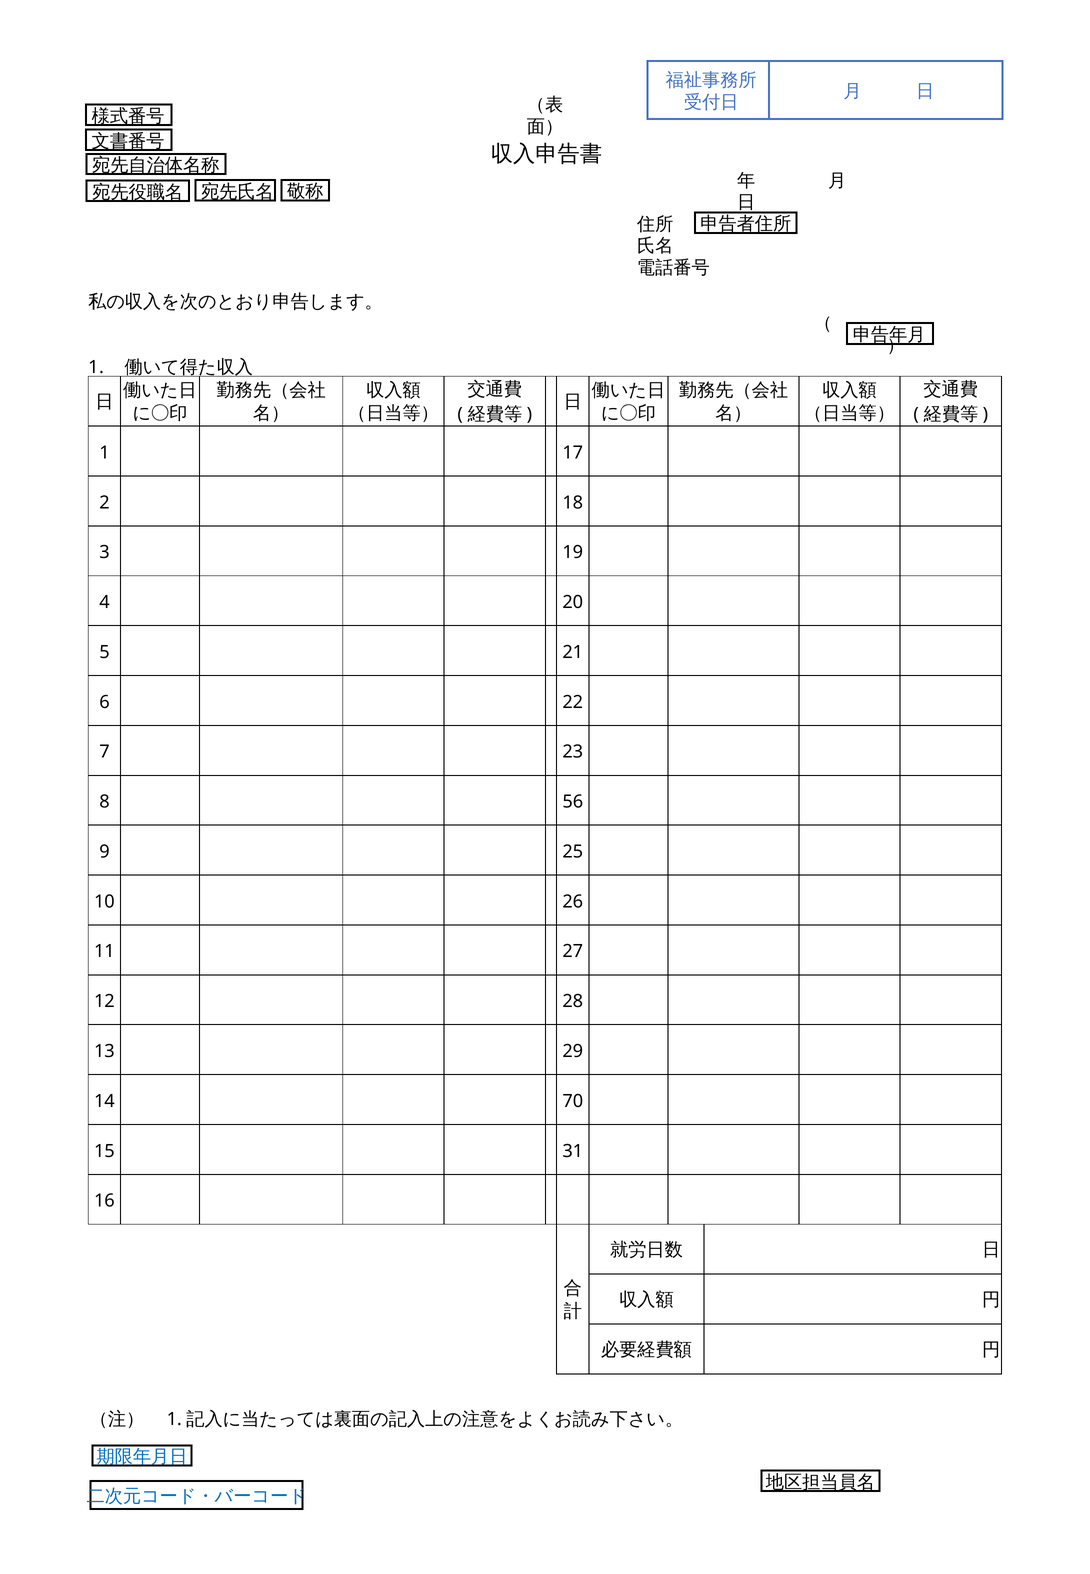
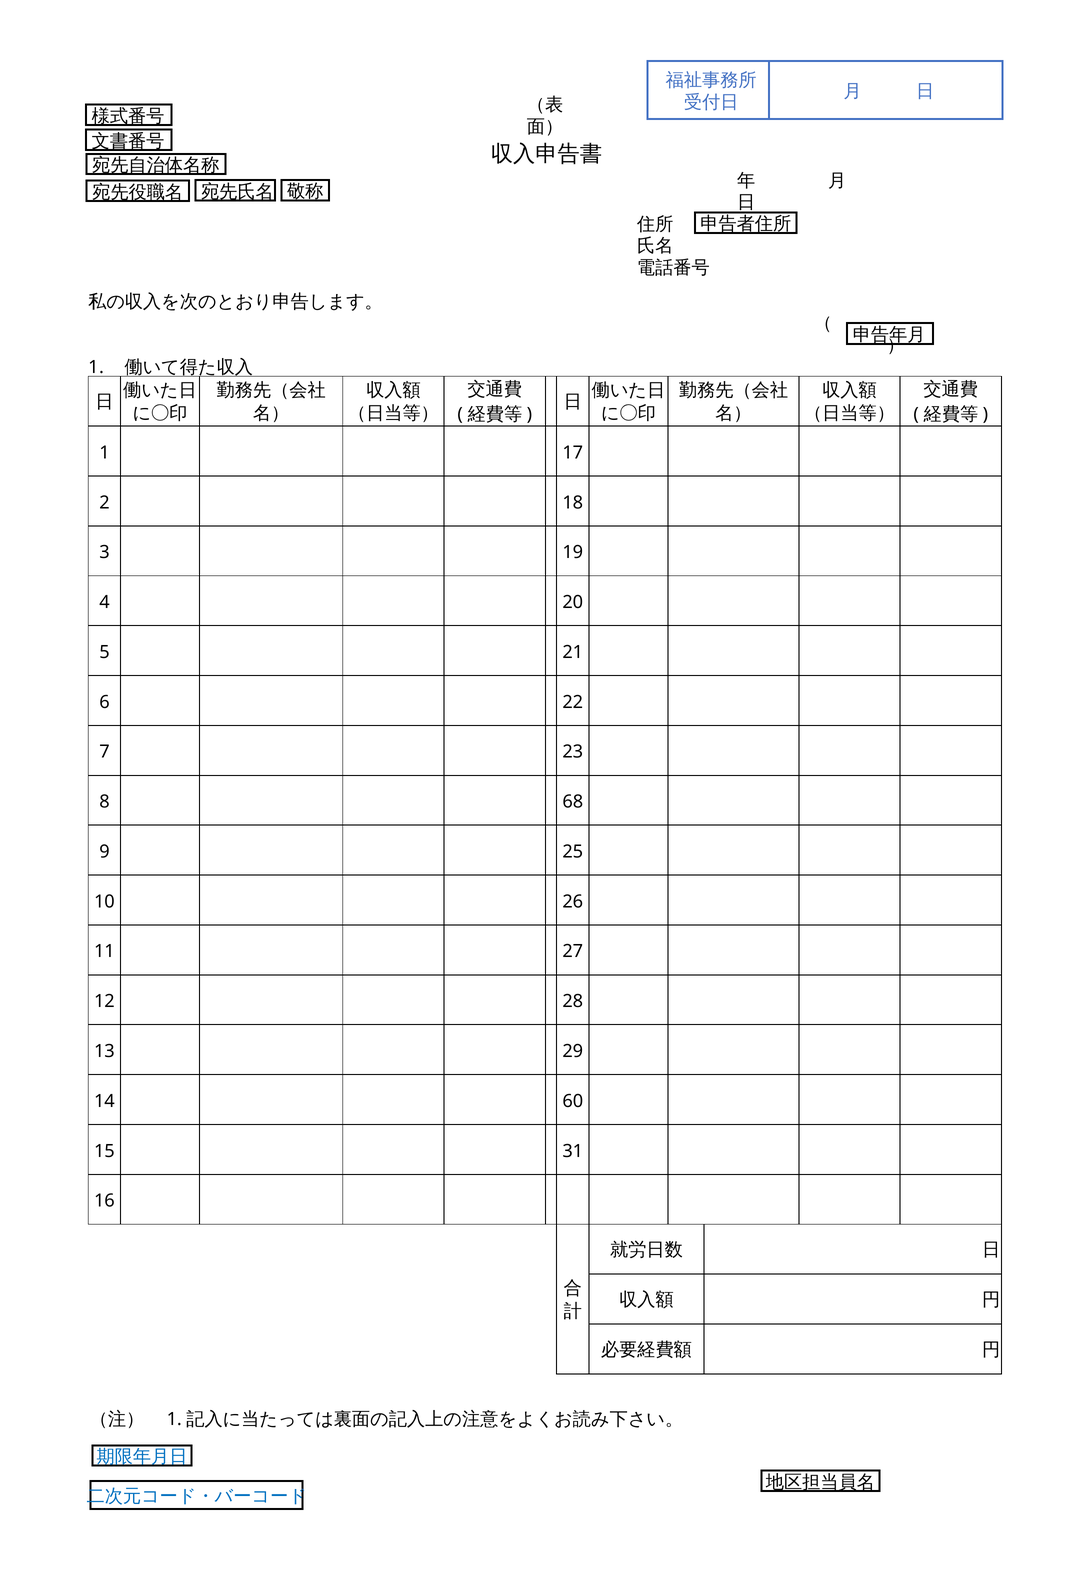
56: 56 -> 68
70: 70 -> 60
